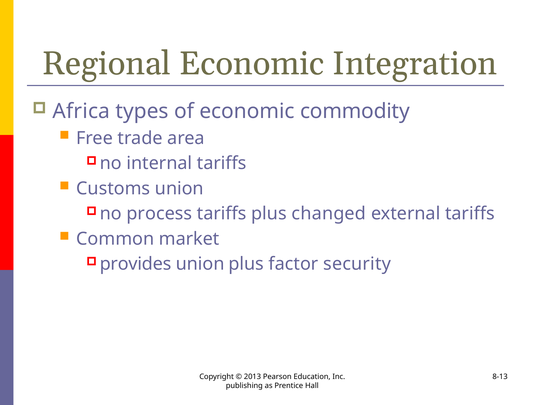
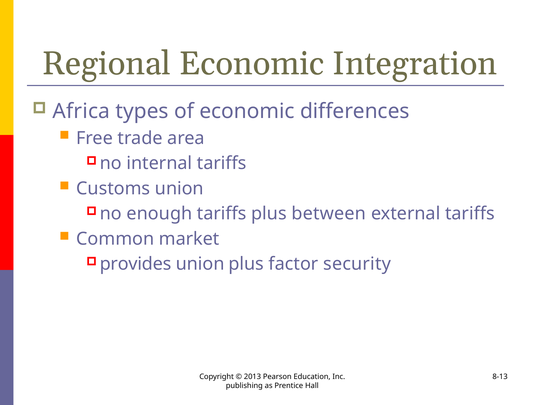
commodity: commodity -> differences
process: process -> enough
changed: changed -> between
